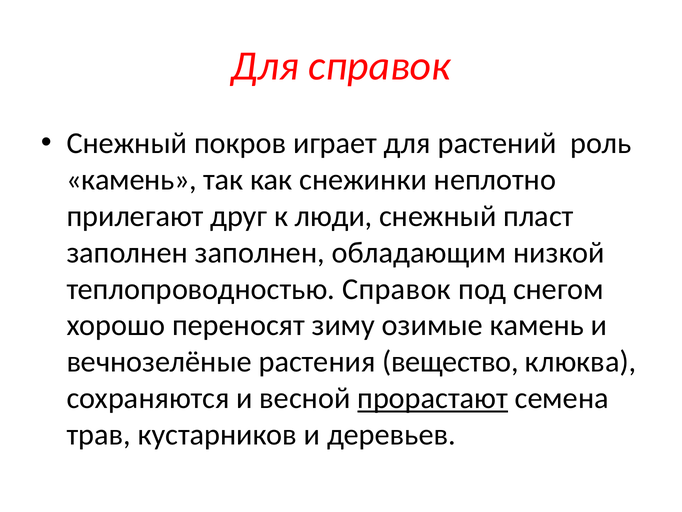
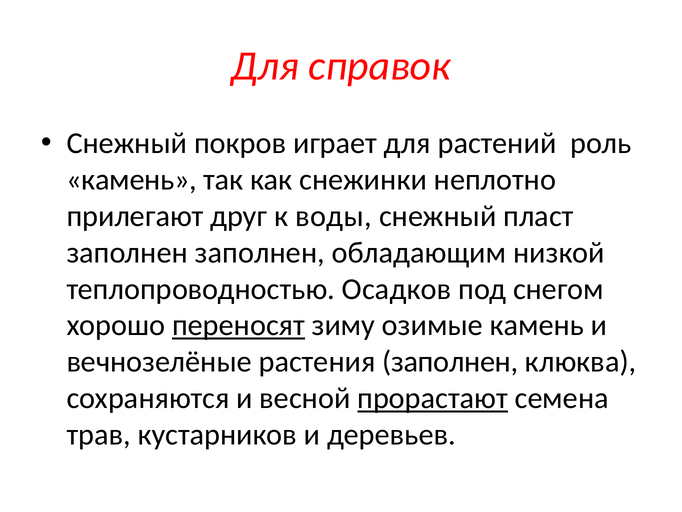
люди: люди -> воды
теплопроводностью Справок: Справок -> Осадков
переносят underline: none -> present
растения вещество: вещество -> заполнен
